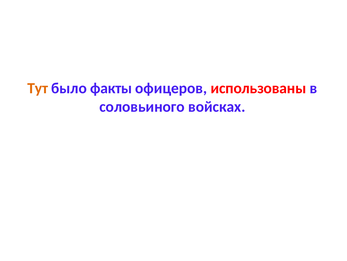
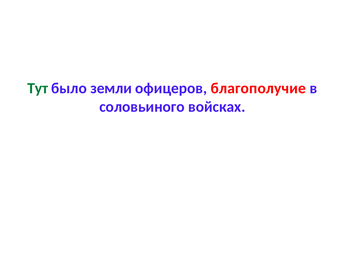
Тут colour: orange -> green
факты: факты -> земли
использованы: использованы -> благополучие
